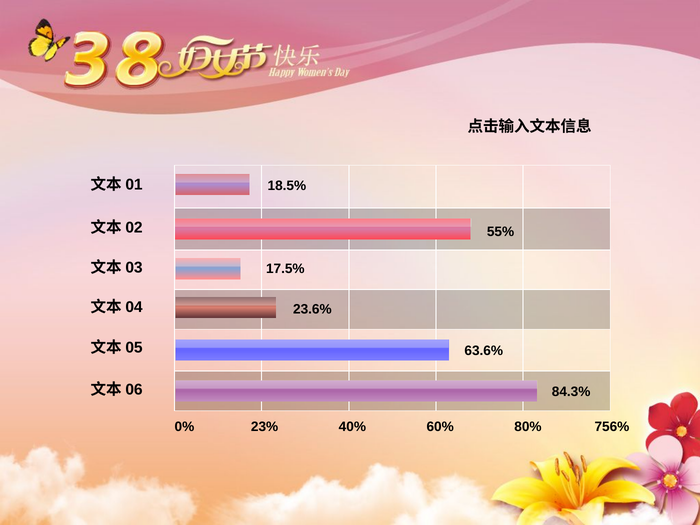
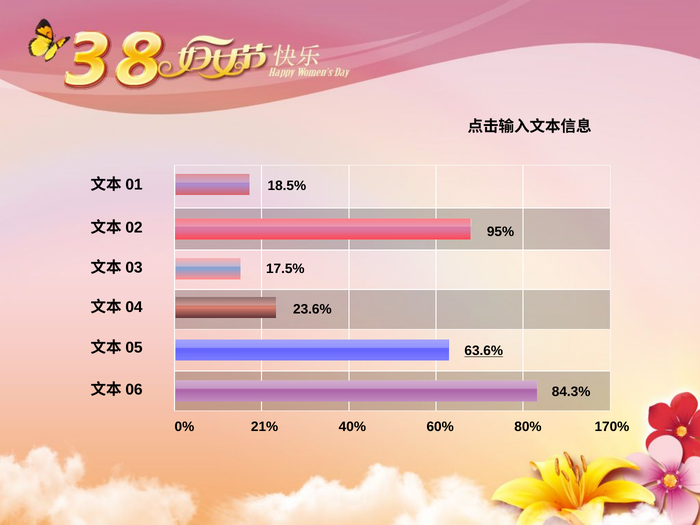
55%: 55% -> 95%
63.6% underline: none -> present
23%: 23% -> 21%
756%: 756% -> 170%
